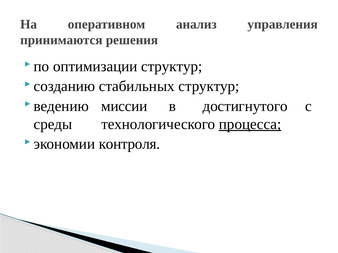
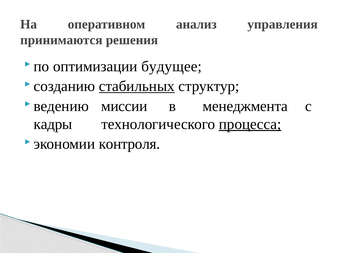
оптимизации структур: структур -> будущее
стабильных underline: none -> present
достигнутого: достигнутого -> менеджмента
среды: среды -> кадры
